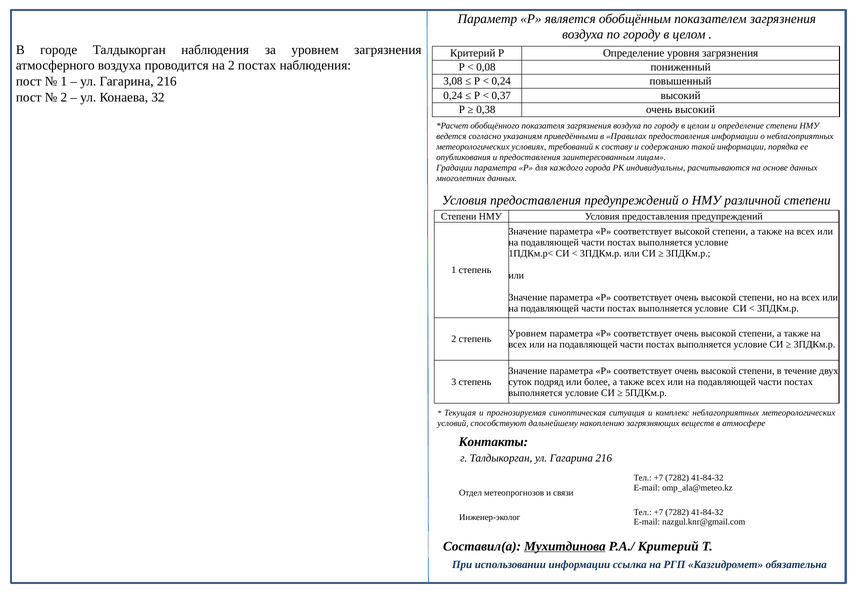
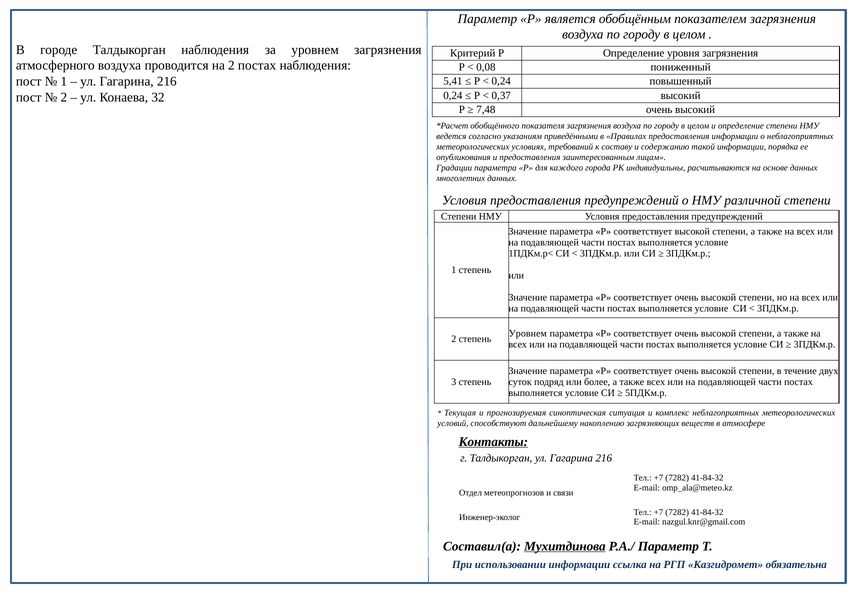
3,08: 3,08 -> 5,41
0,38: 0,38 -> 7,48
Контакты underline: none -> present
Р.А./ Критерий: Критерий -> Параметр
